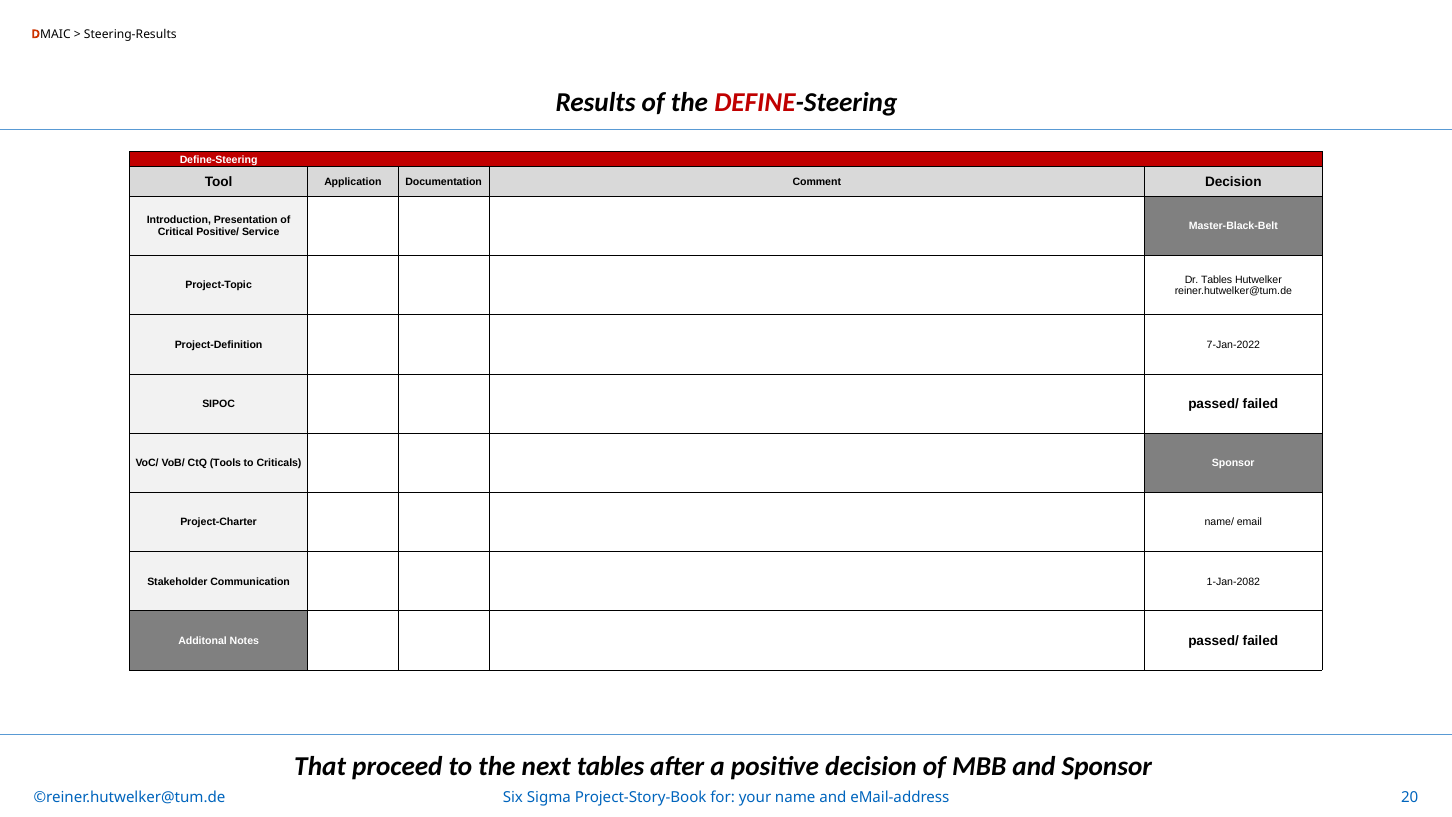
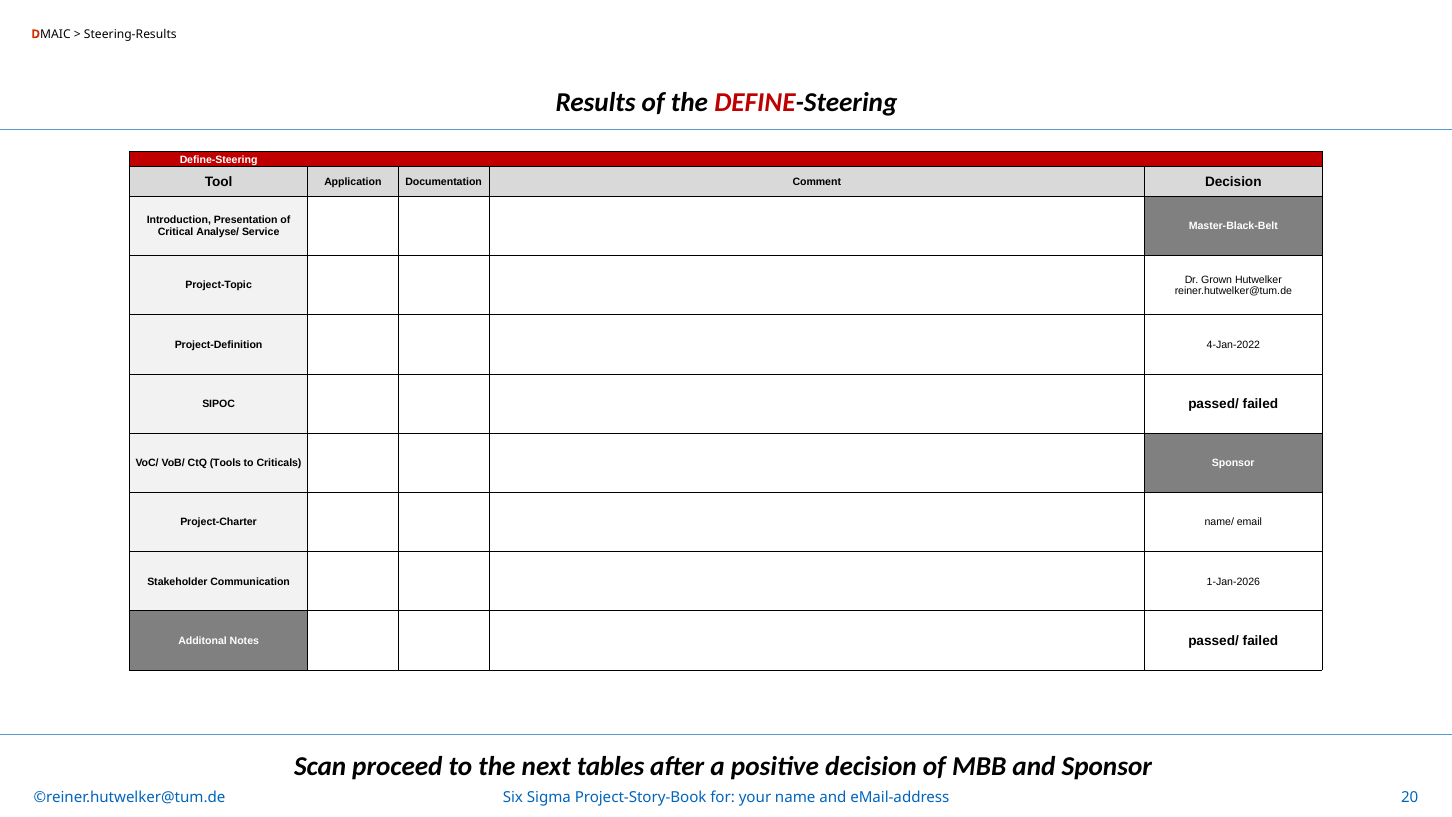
Positive/: Positive/ -> Analyse/
Dr Tables: Tables -> Grown
7-Jan-2022: 7-Jan-2022 -> 4-Jan-2022
1-Jan-2082: 1-Jan-2082 -> 1-Jan-2026
That: That -> Scan
